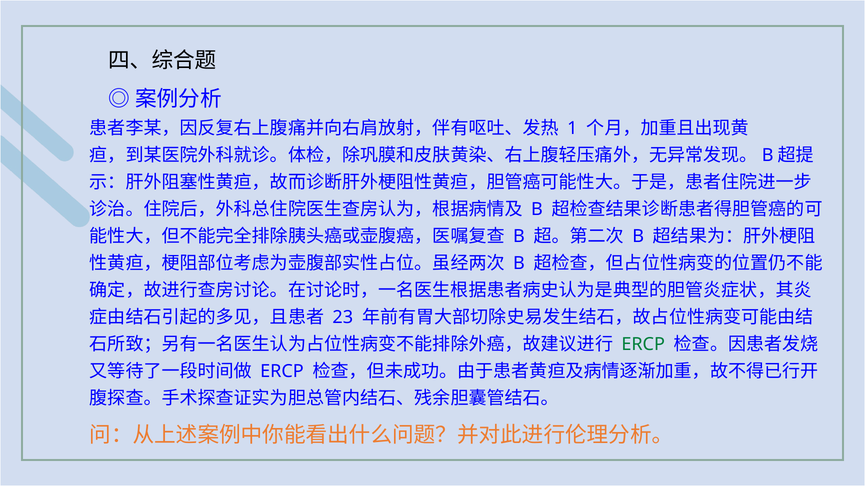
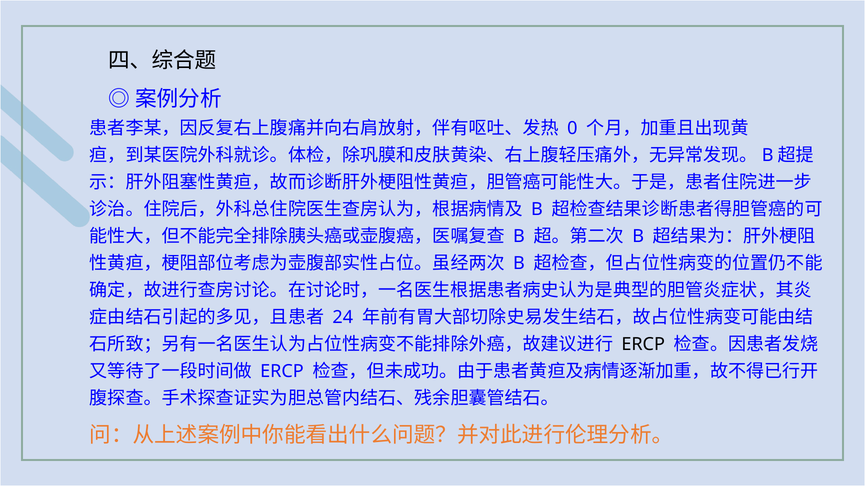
1: 1 -> 0
23: 23 -> 24
ERCP at (643, 344) colour: green -> black
